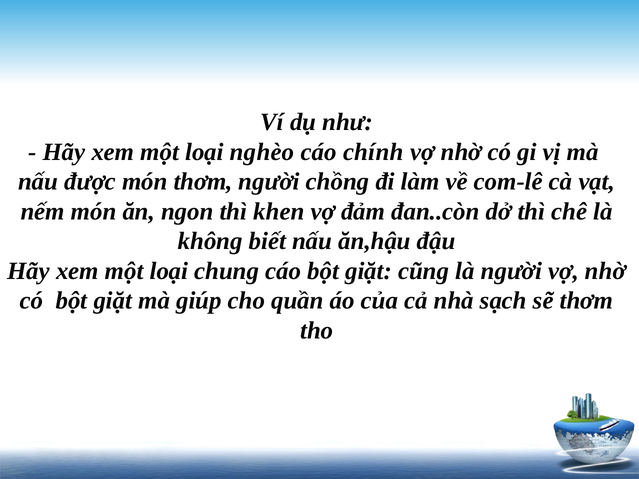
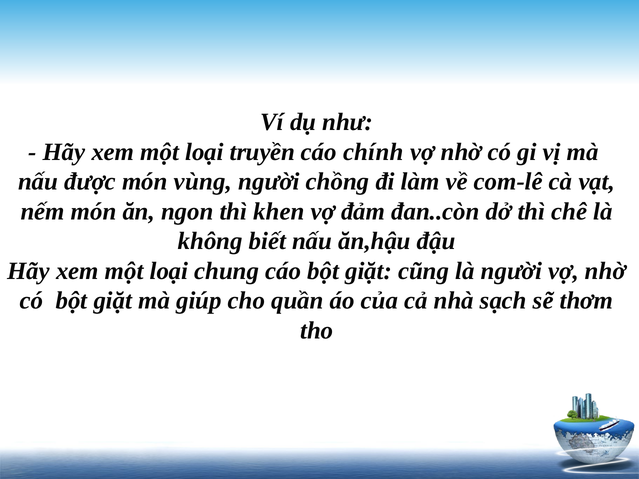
nghèo: nghèo -> truyền
món thơm: thơm -> vùng
